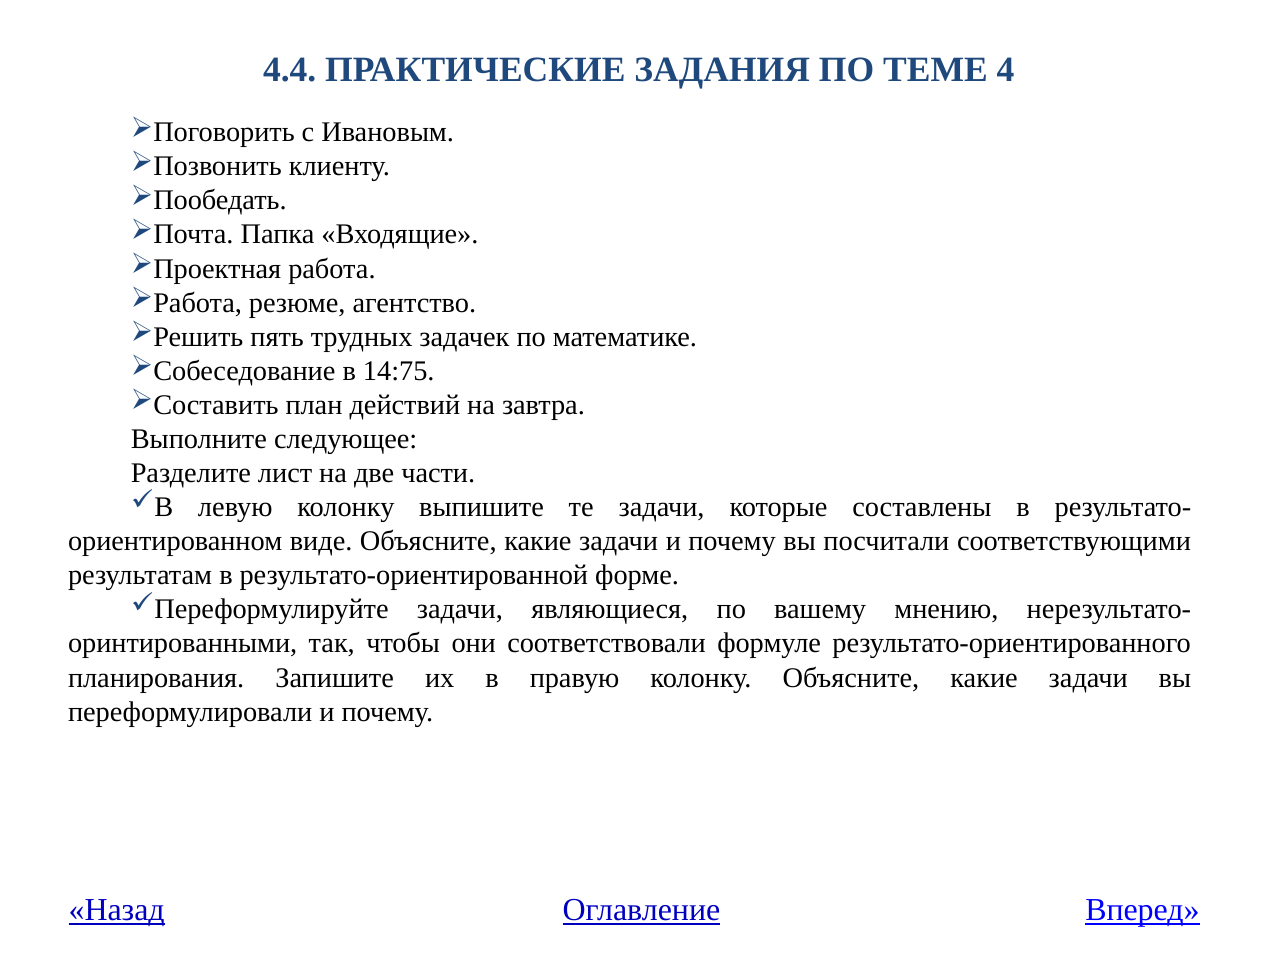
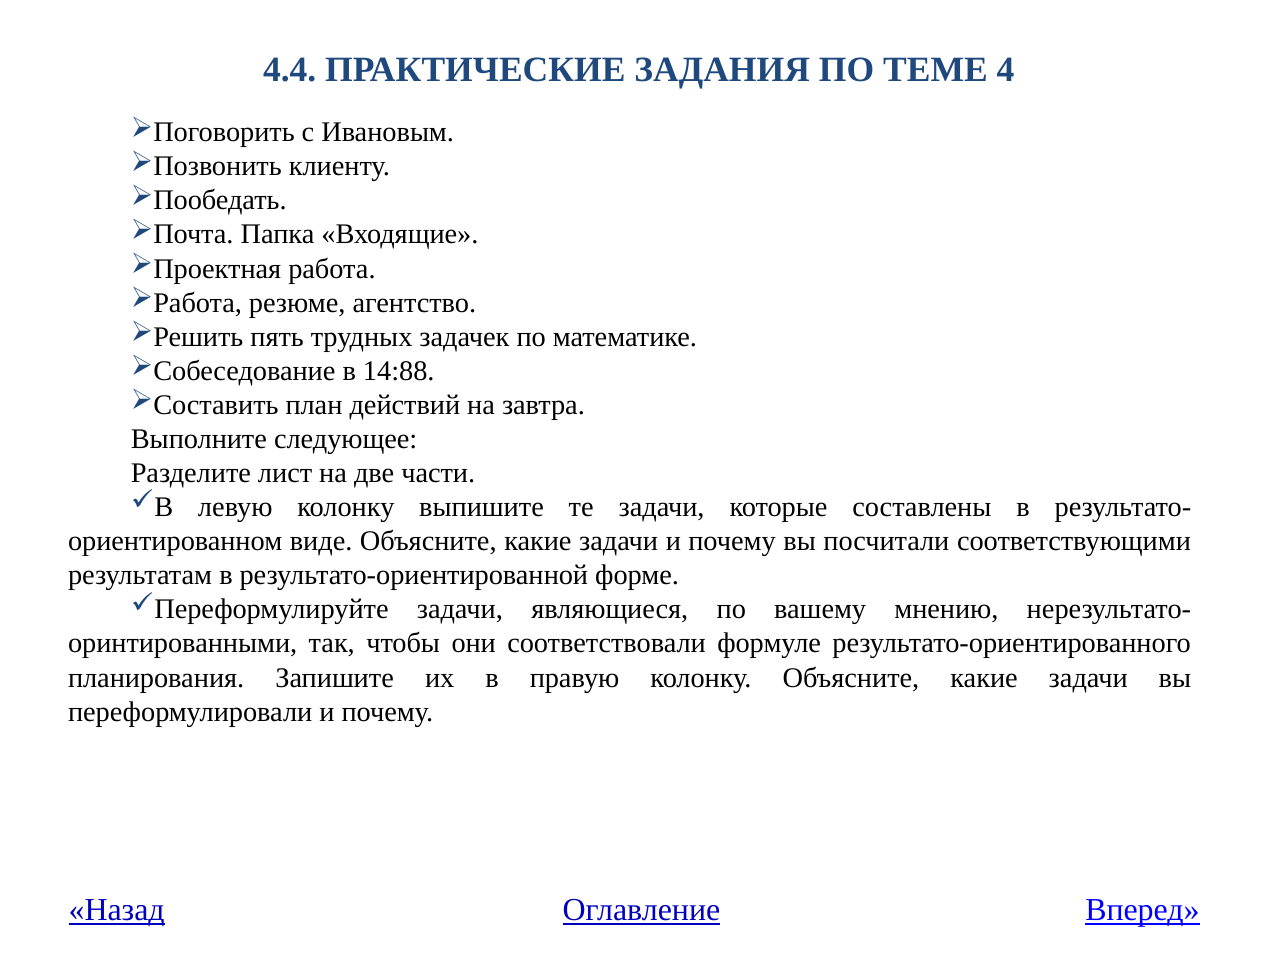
14:75: 14:75 -> 14:88
